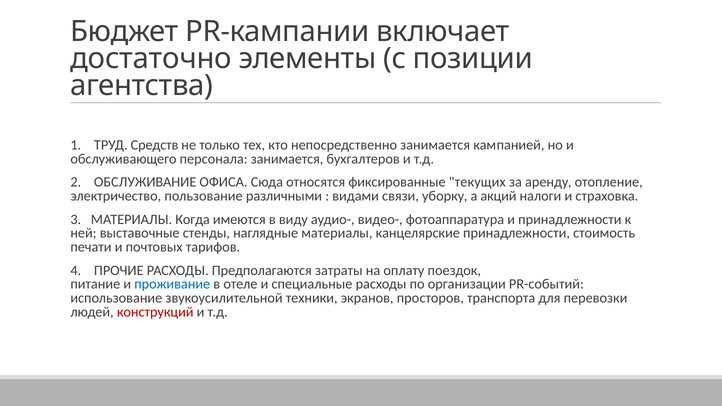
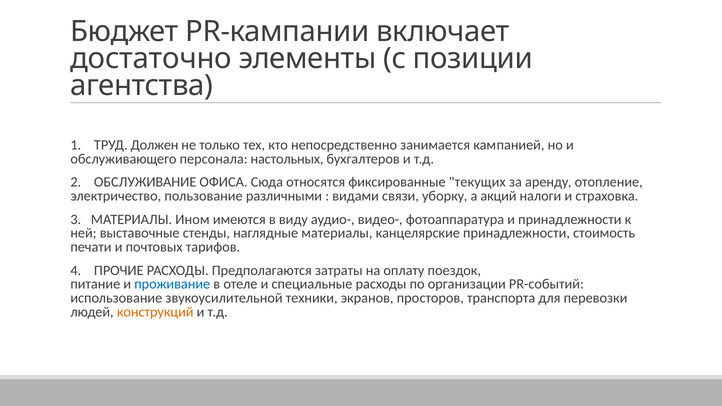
Средств: Средств -> Должен
персонала занимается: занимается -> настольных
Когда: Когда -> Ином
конструкций colour: red -> orange
